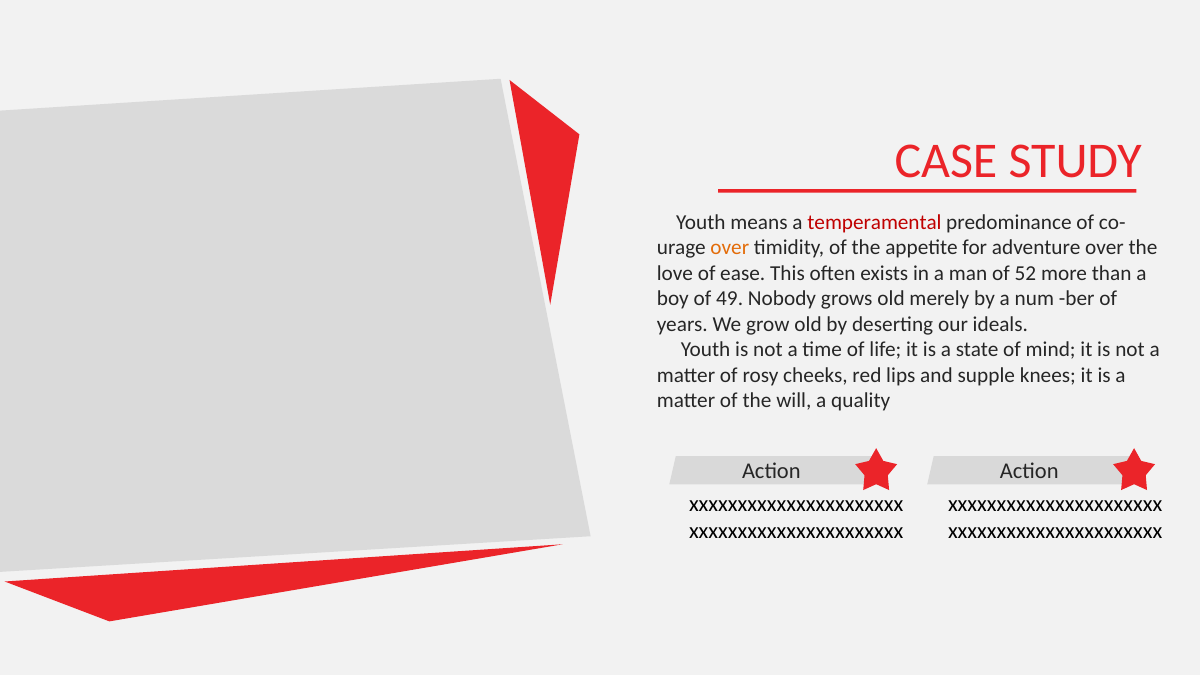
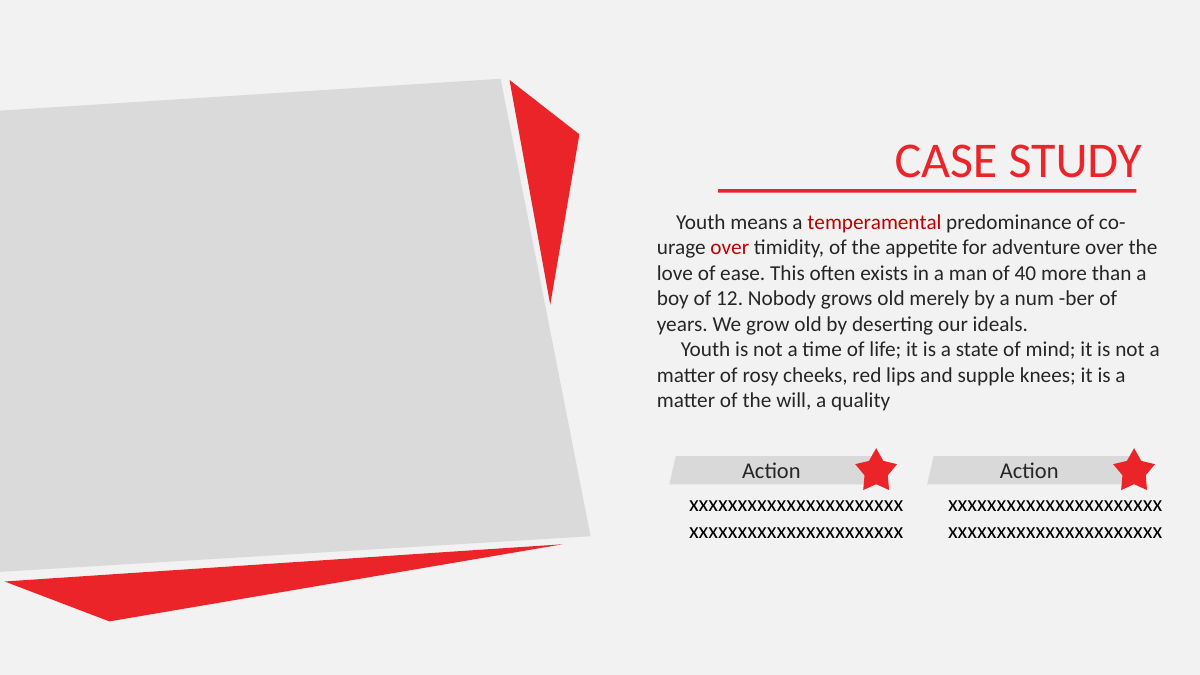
over at (730, 248) colour: orange -> red
52: 52 -> 40
49: 49 -> 12
